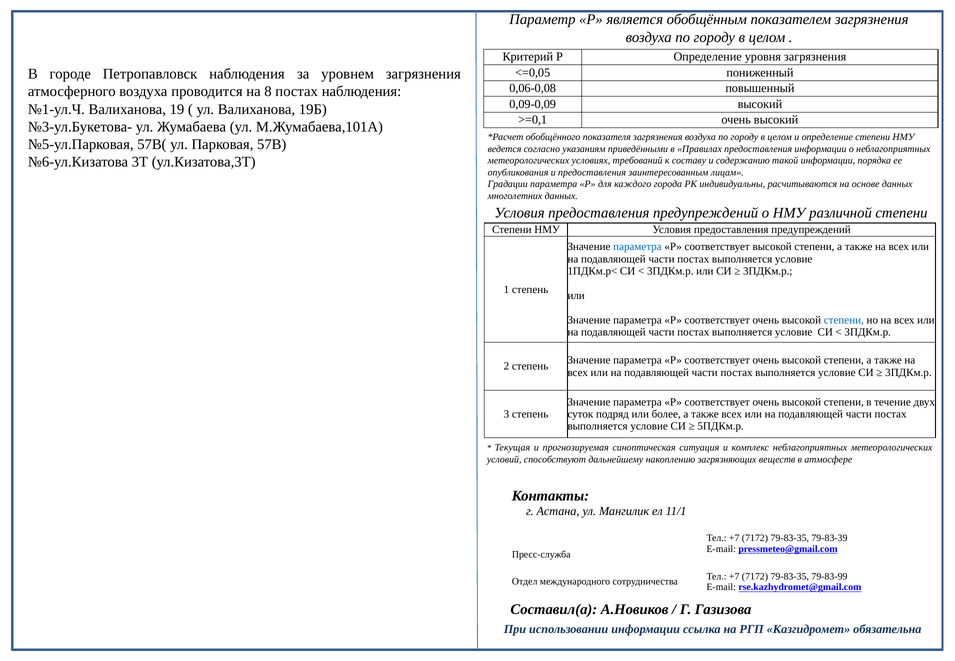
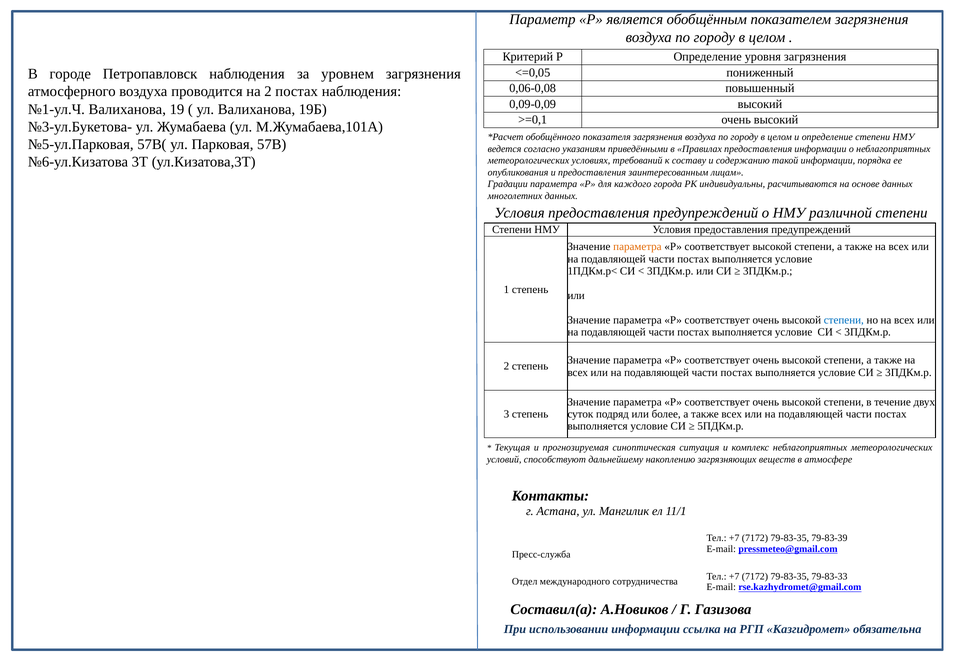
на 8: 8 -> 2
параметра at (637, 247) colour: blue -> orange
79-83-99: 79-83-99 -> 79-83-33
